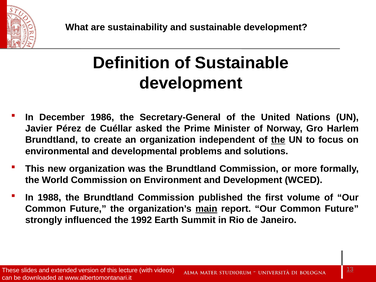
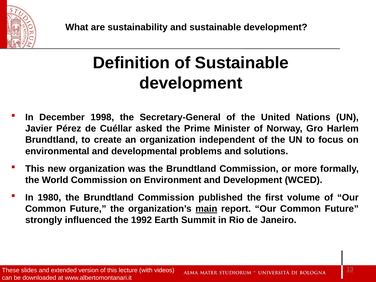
1986: 1986 -> 1998
the at (278, 140) underline: present -> none
1988: 1988 -> 1980
